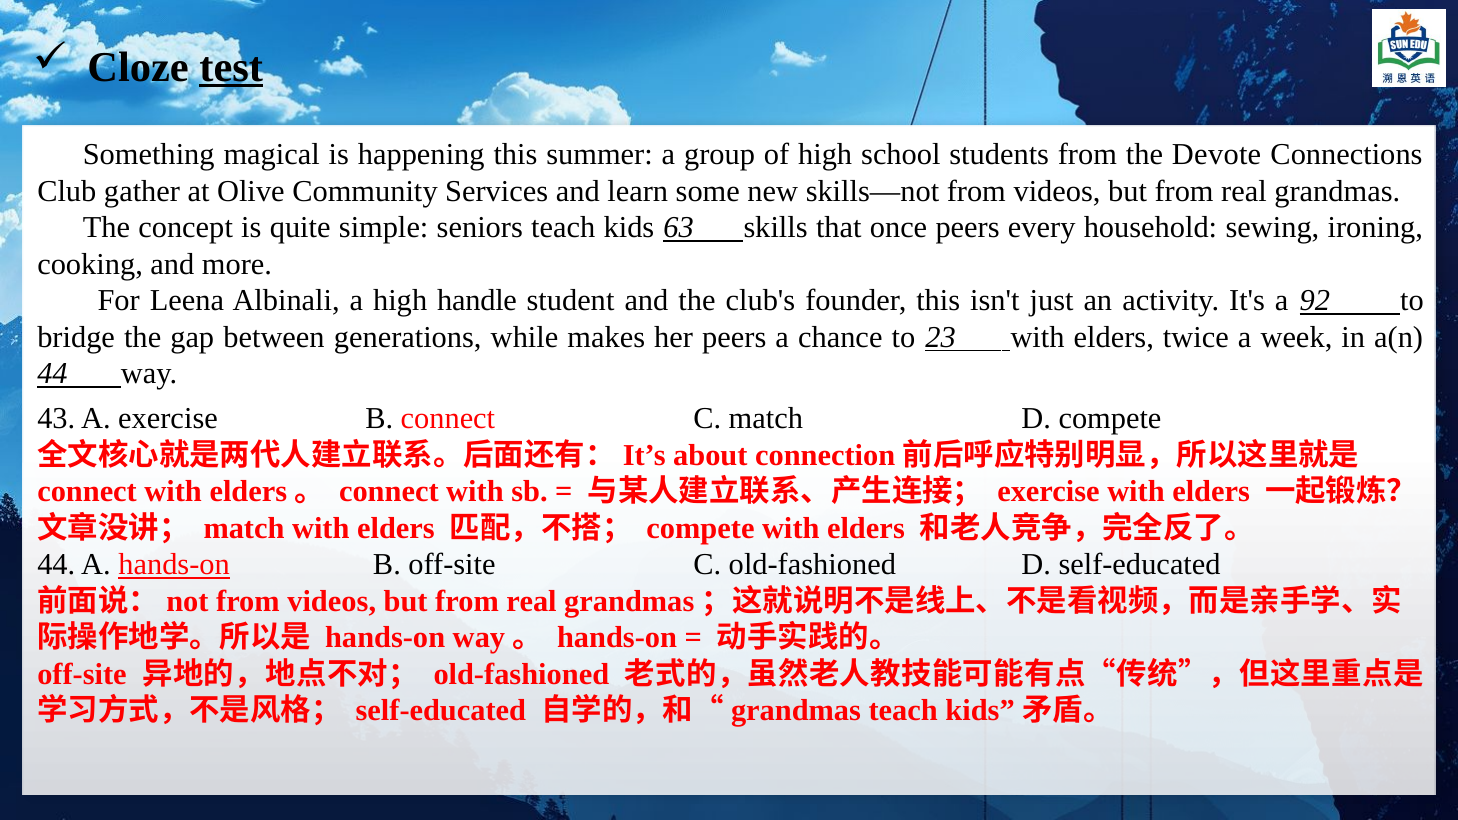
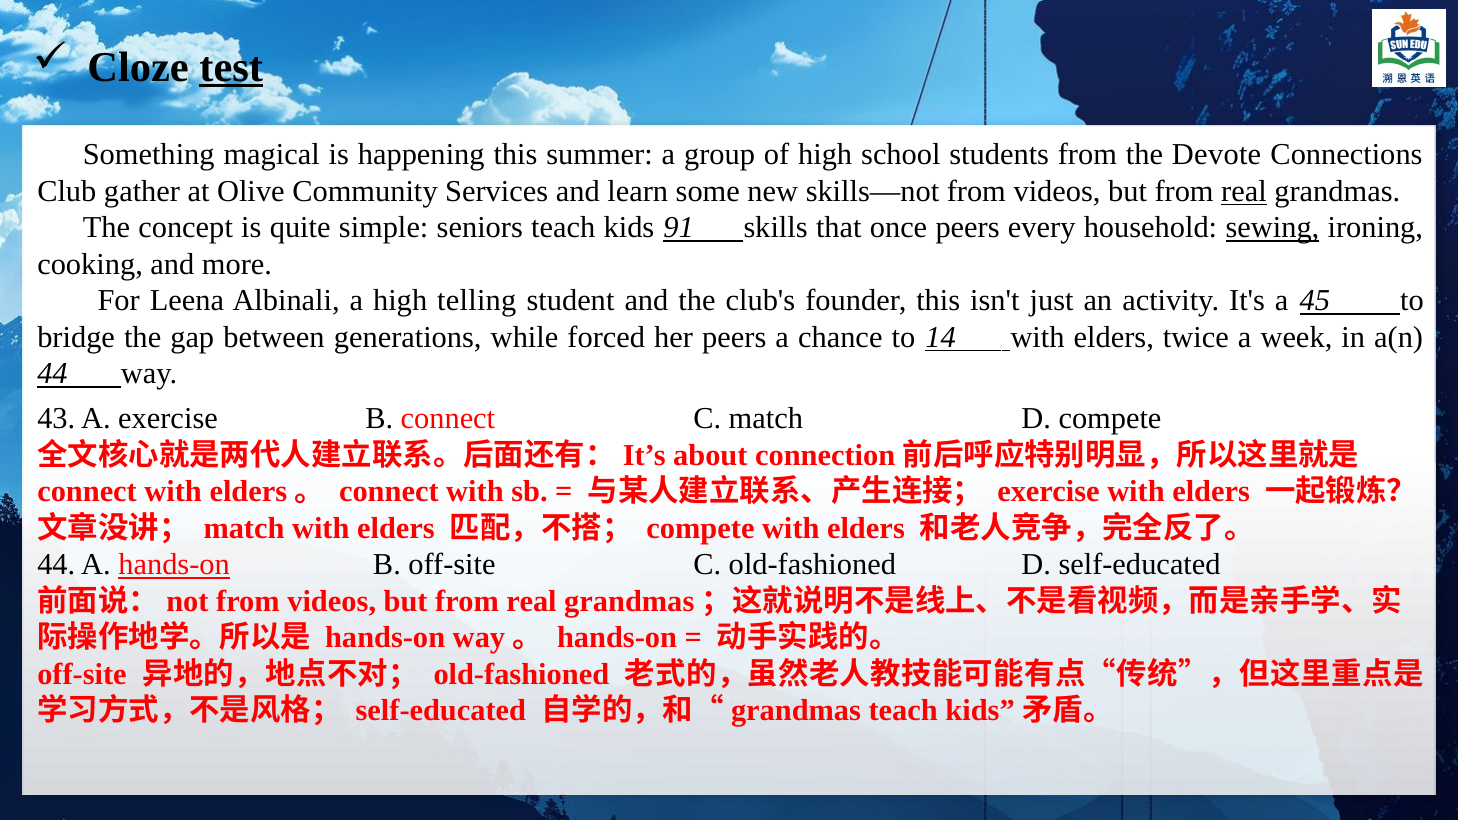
real at (1244, 191) underline: none -> present
63: 63 -> 91
sewing underline: none -> present
handle: handle -> telling
92: 92 -> 45
makes: makes -> forced
23: 23 -> 14
